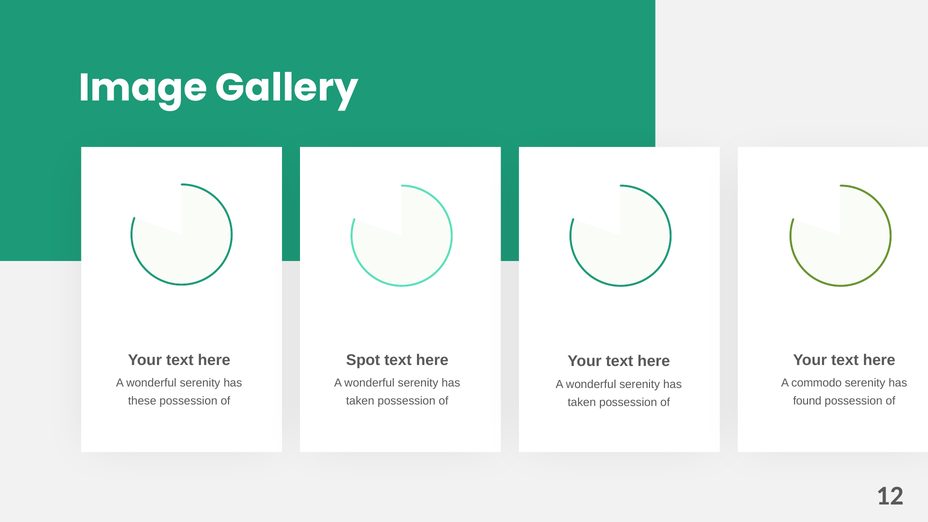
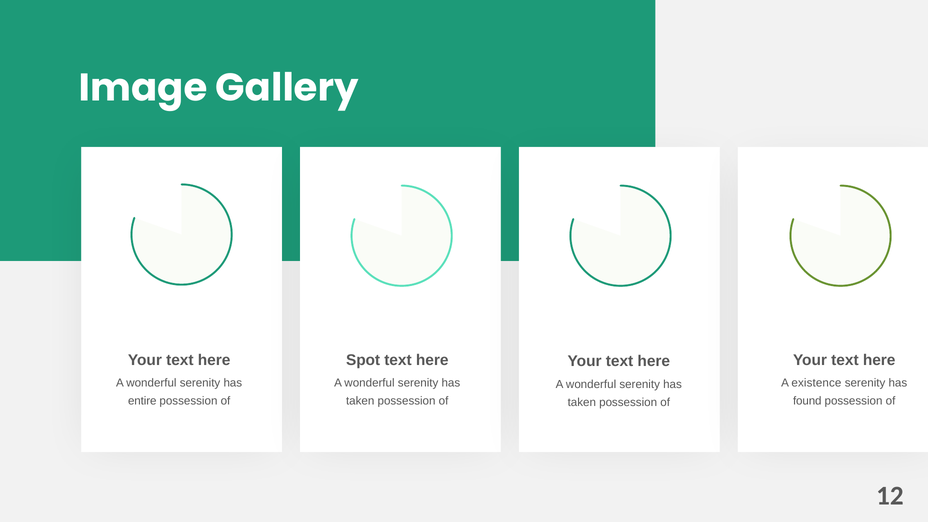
commodo: commodo -> existence
these: these -> entire
